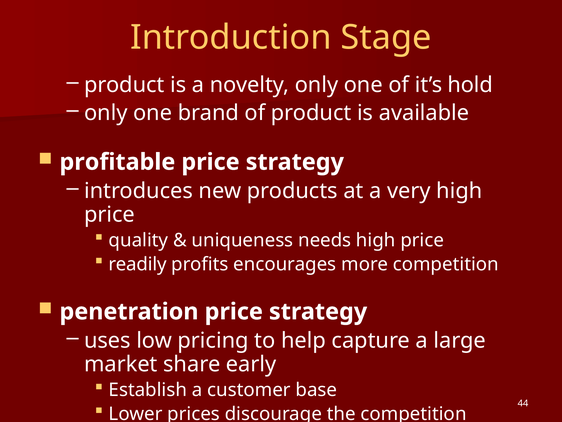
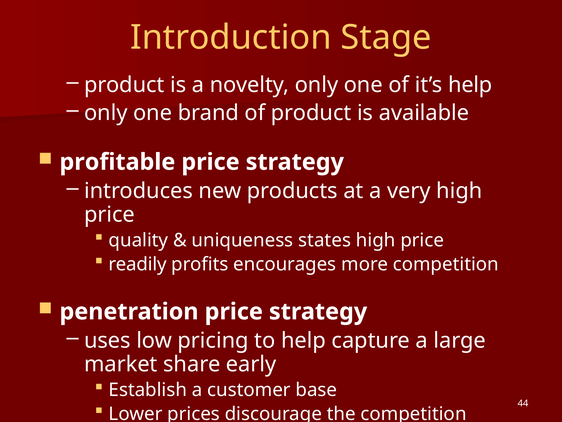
it’s hold: hold -> help
needs: needs -> states
